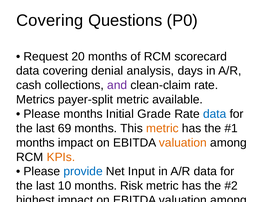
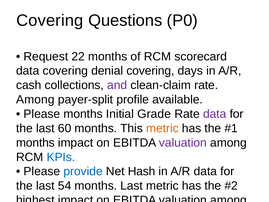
20: 20 -> 22
denial analysis: analysis -> covering
Metrics at (35, 99): Metrics -> Among
payer-split metric: metric -> profile
data at (215, 114) colour: blue -> purple
69: 69 -> 60
valuation at (183, 143) colour: orange -> purple
KPIs at (61, 157) colour: orange -> blue
Input: Input -> Hash
10: 10 -> 54
months Risk: Risk -> Last
